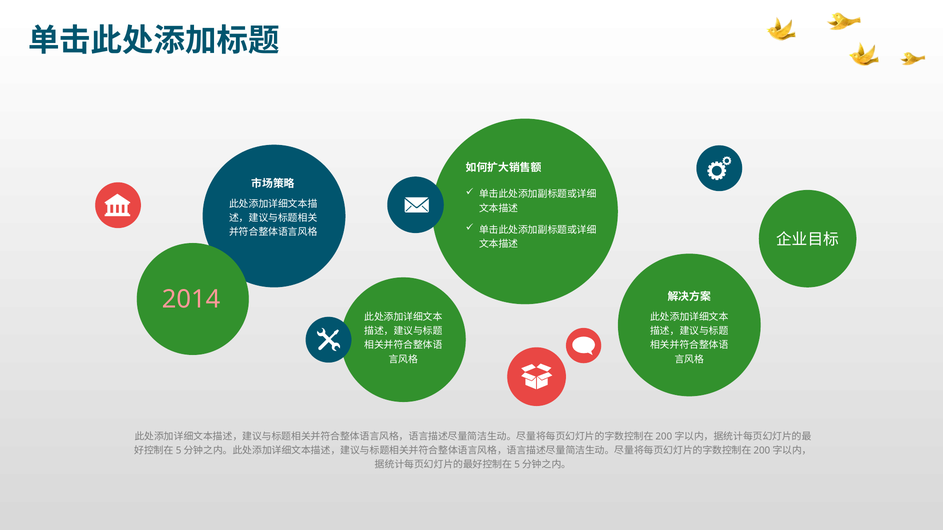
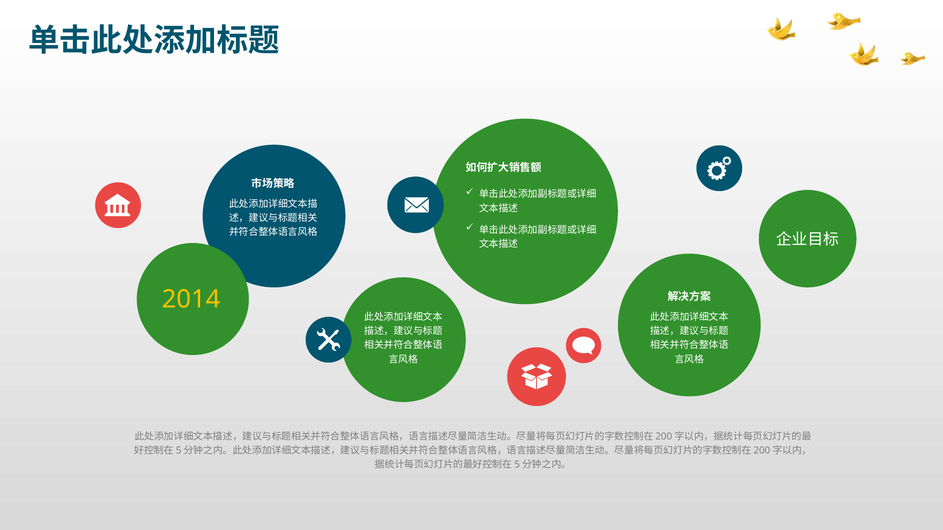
2014 colour: pink -> yellow
